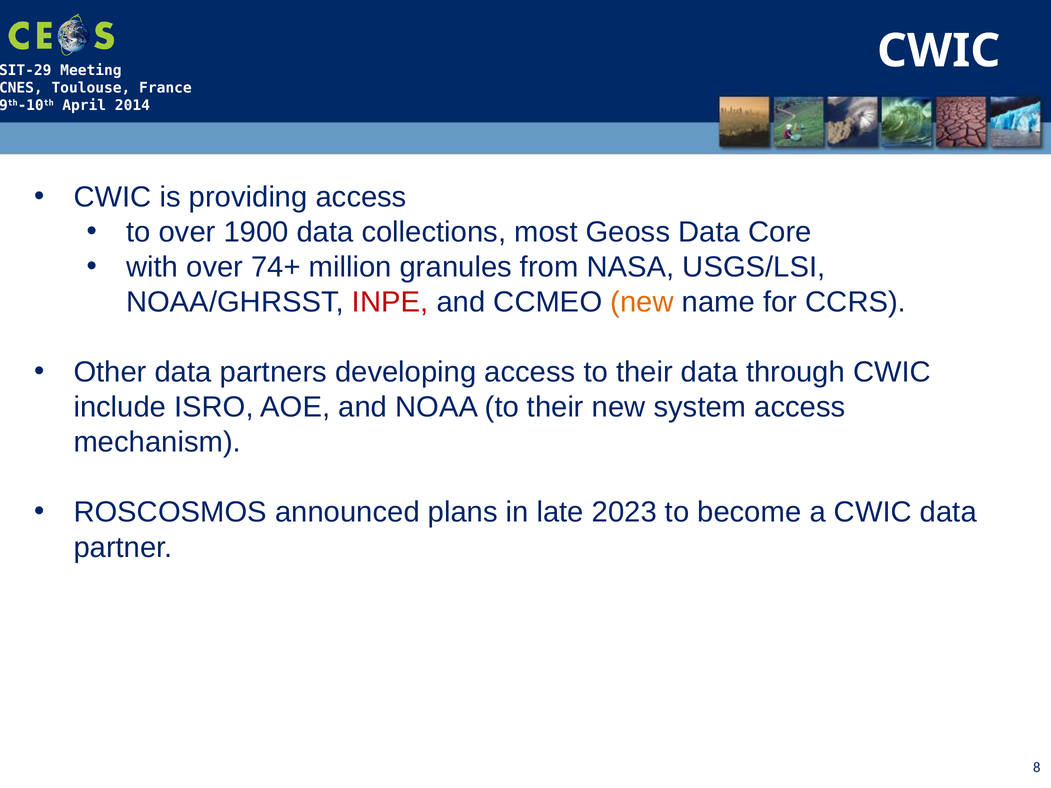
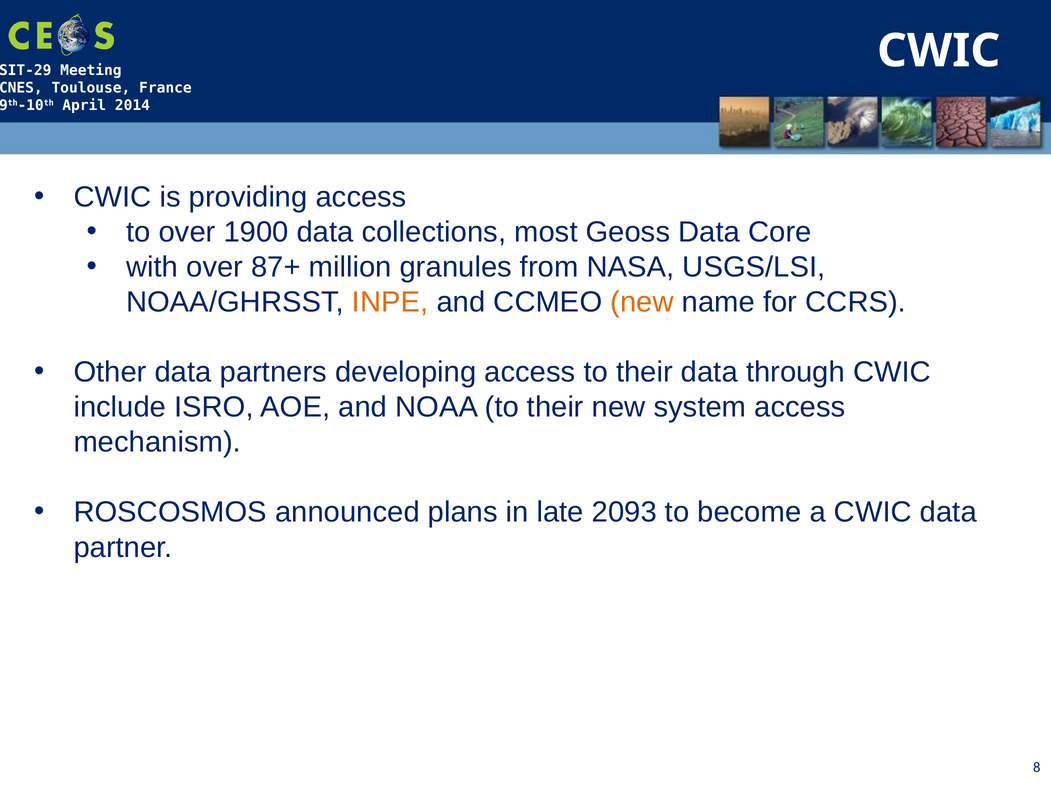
74+: 74+ -> 87+
INPE colour: red -> orange
2023: 2023 -> 2093
